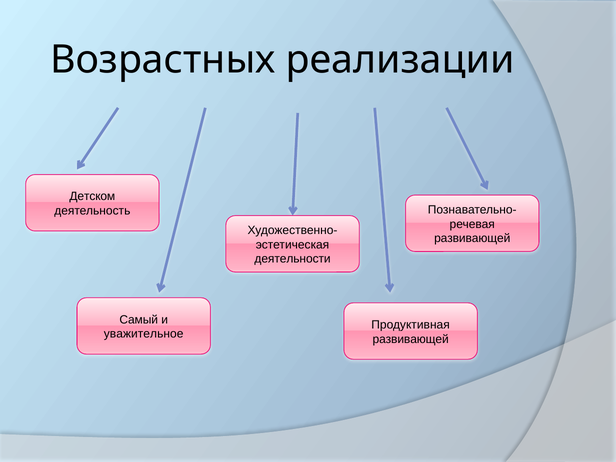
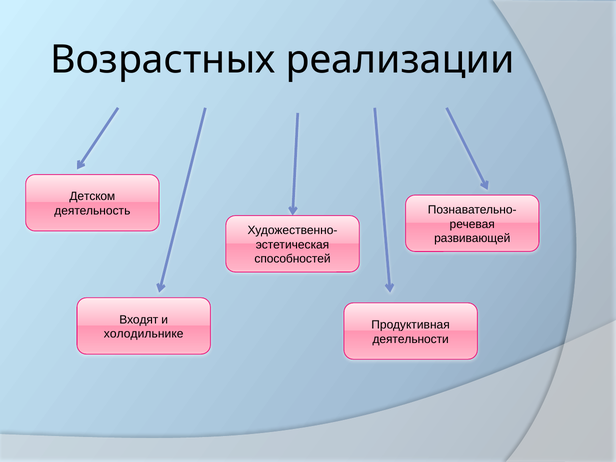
деятельности: деятельности -> способностей
Самый: Самый -> Входят
уважительное: уважительное -> холодильнике
развивающей at (411, 339): развивающей -> деятельности
